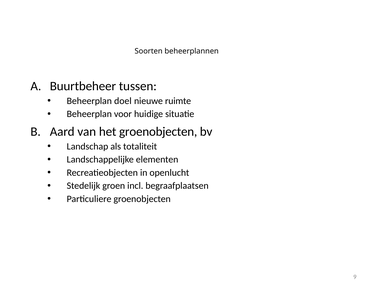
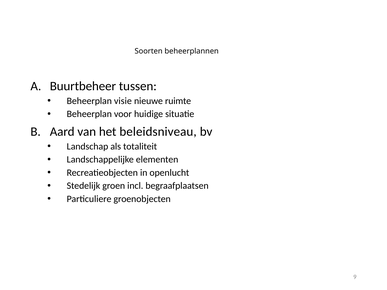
doel: doel -> visie
het groenobjecten: groenobjecten -> beleidsniveau
